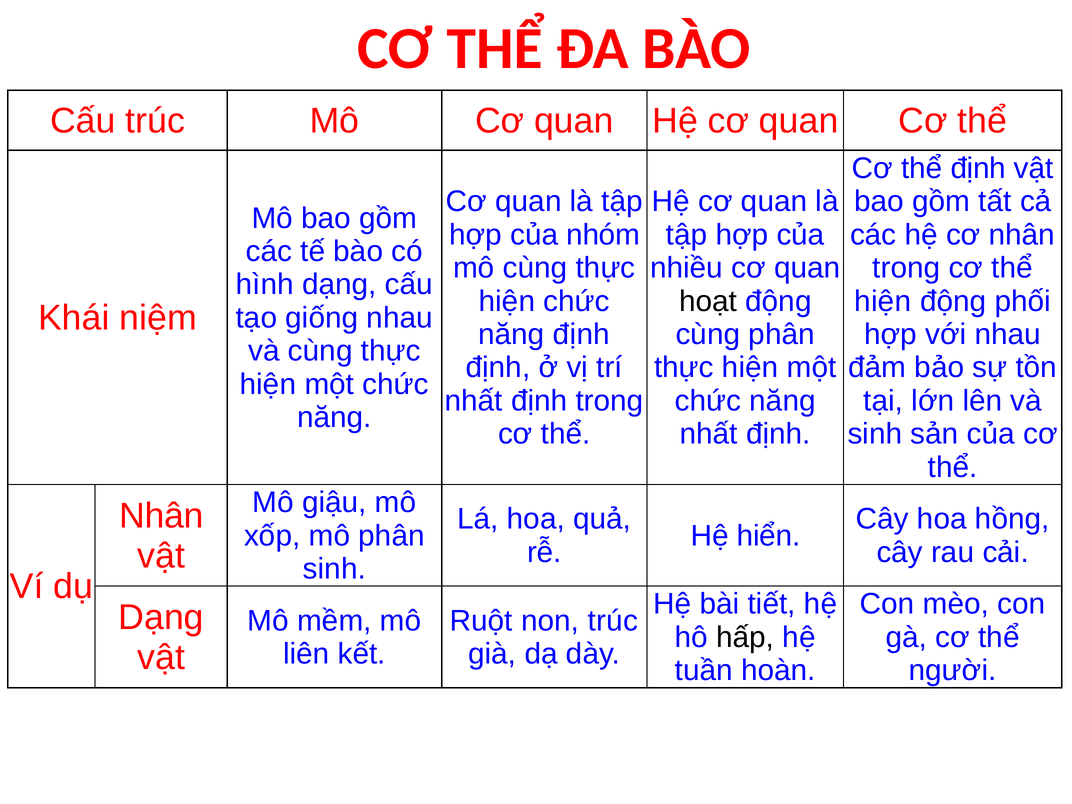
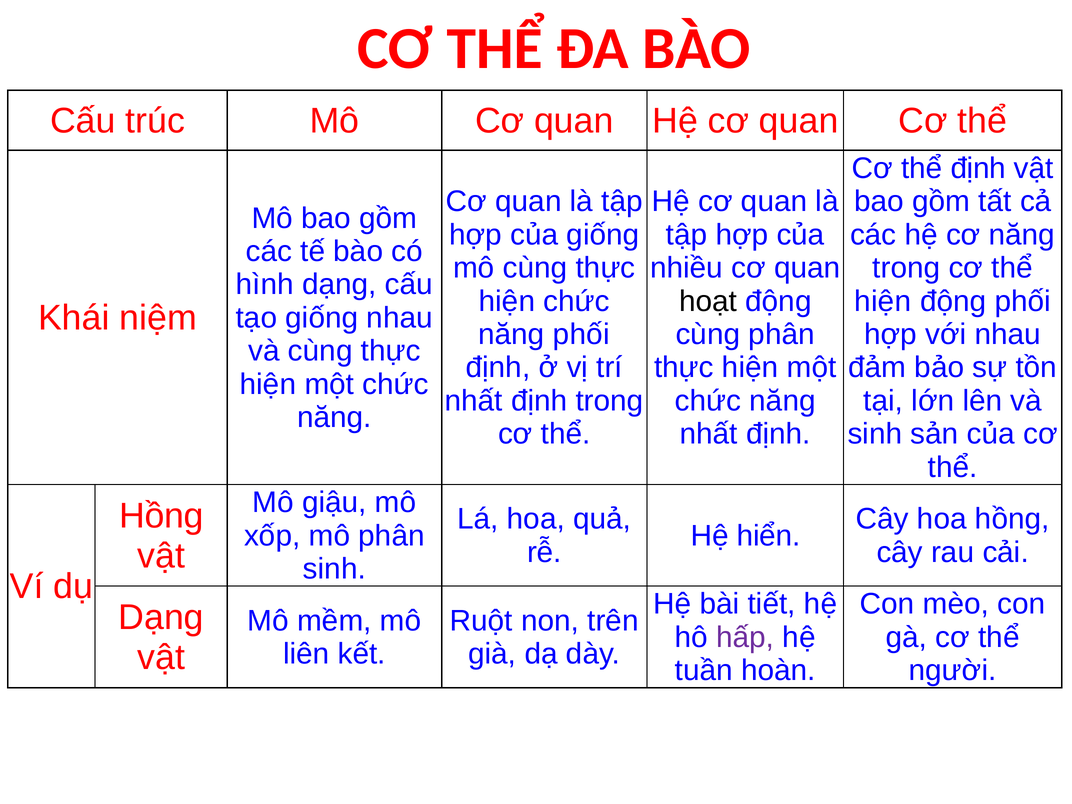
của nhóm: nhóm -> giống
cơ nhân: nhân -> năng
năng định: định -> phối
Nhân at (161, 516): Nhân -> Hồng
non trúc: trúc -> trên
hấp colour: black -> purple
